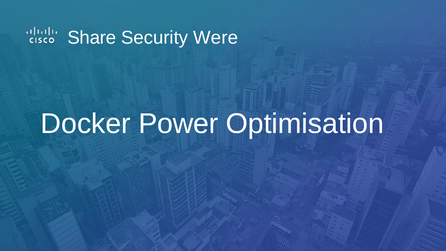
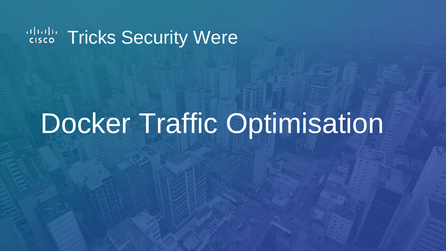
Share: Share -> Tricks
Power: Power -> Traffic
